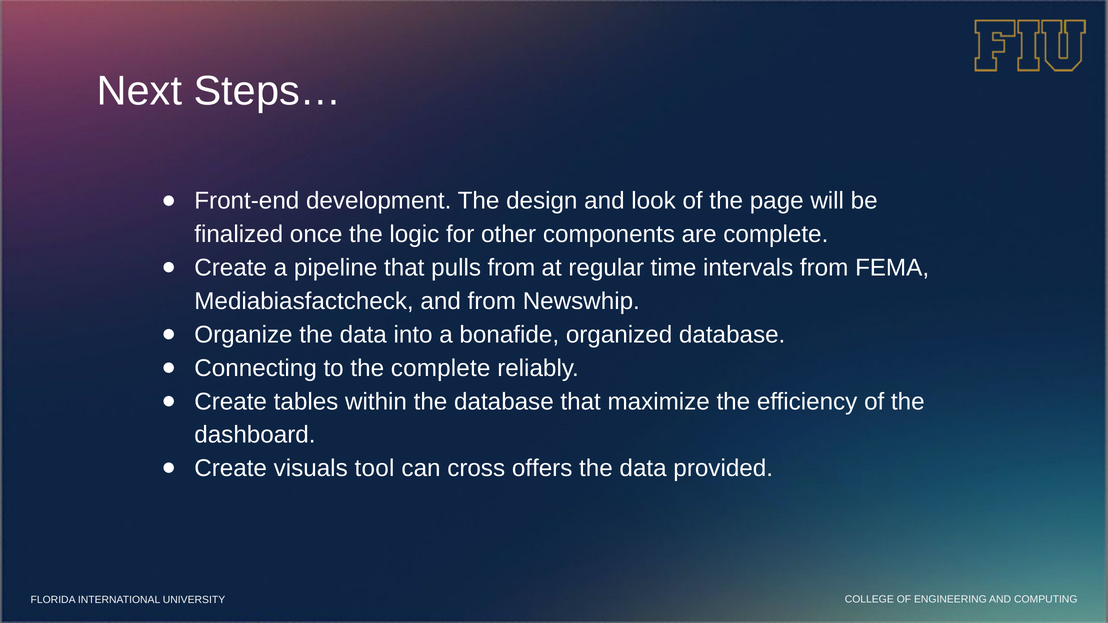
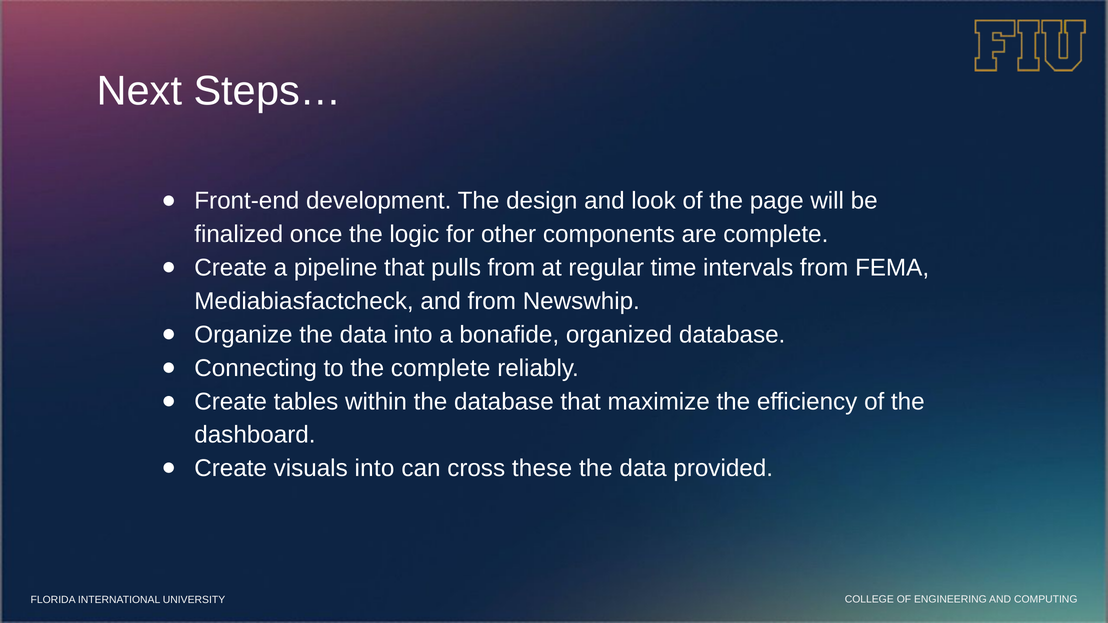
visuals tool: tool -> into
offers: offers -> these
